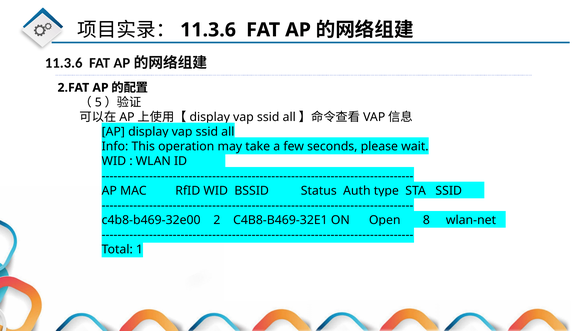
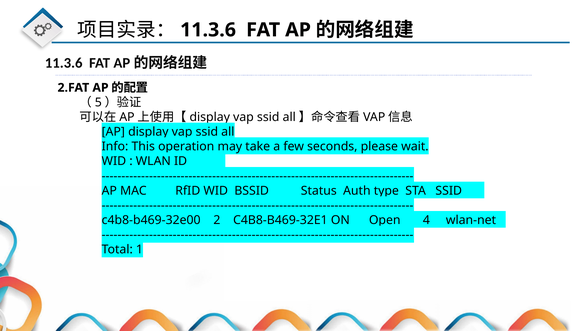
8: 8 -> 4
